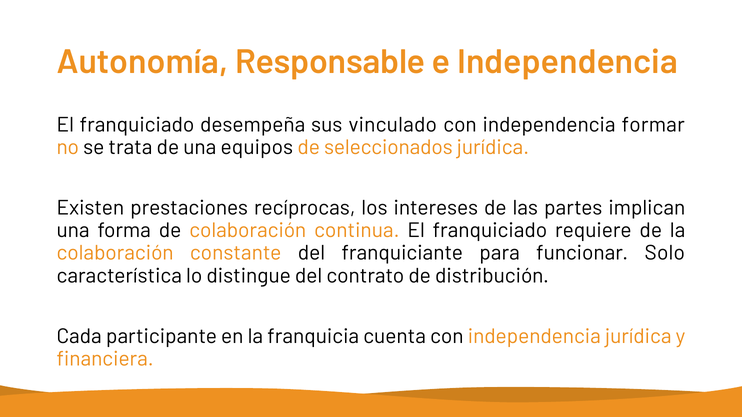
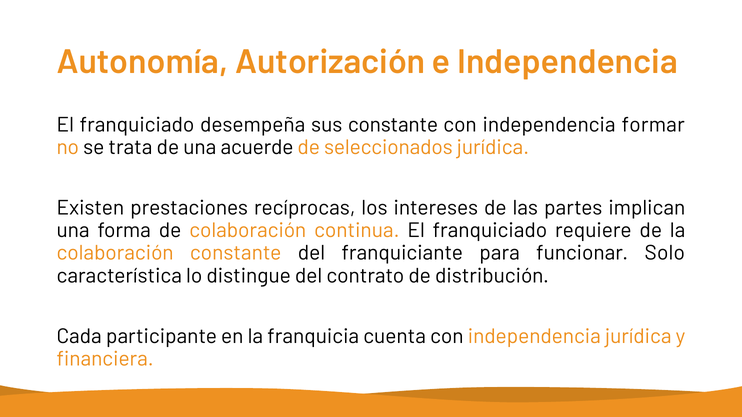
Responsable: Responsable -> Autorización
sus vinculado: vinculado -> constante
equipos: equipos -> acuerde
